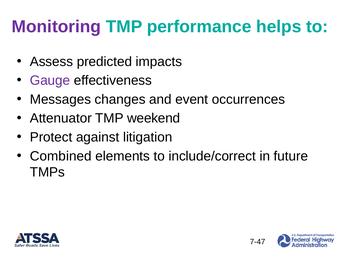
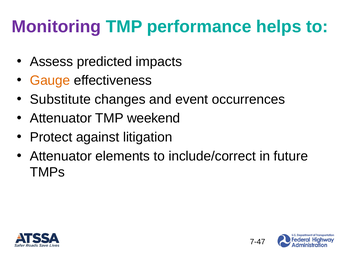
Gauge colour: purple -> orange
Messages: Messages -> Substitute
Combined at (61, 156): Combined -> Attenuator
